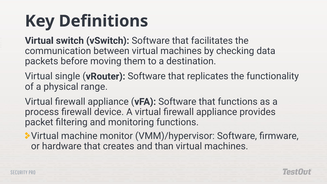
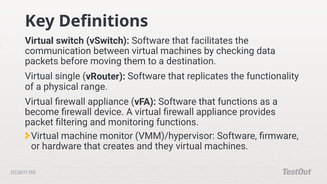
process: process -> become
than: than -> they
